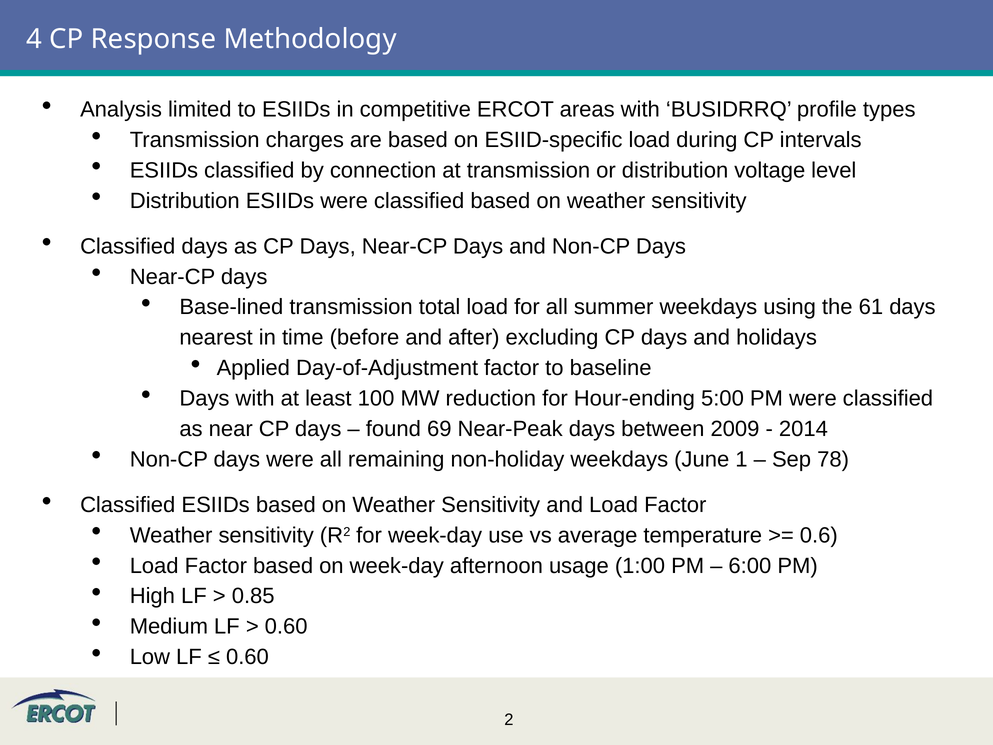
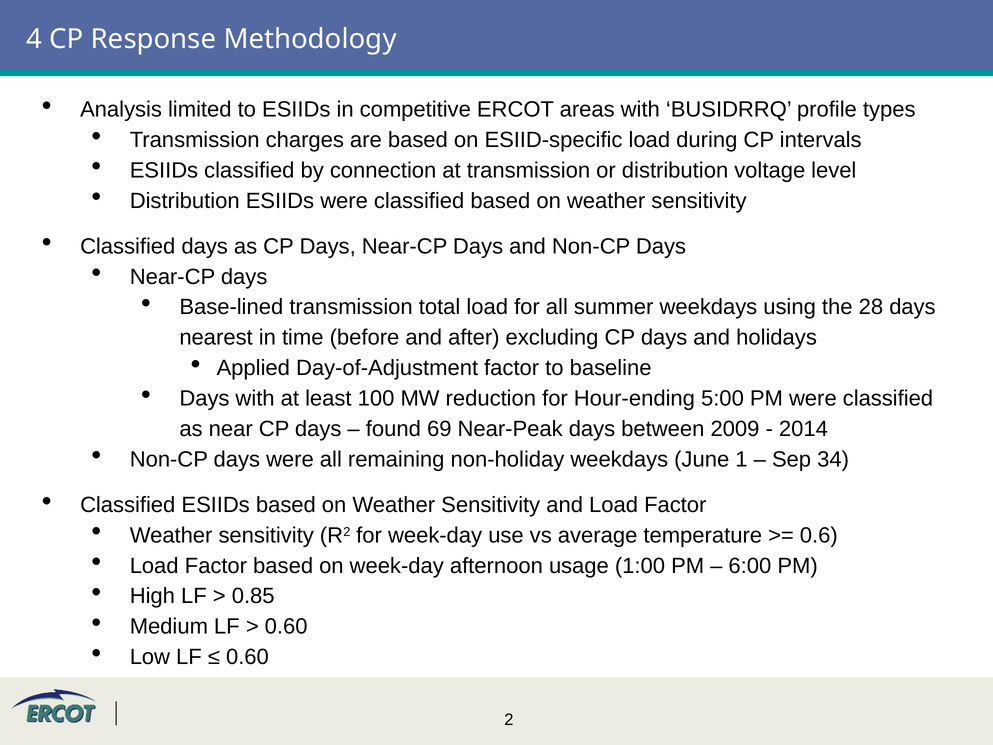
61: 61 -> 28
78: 78 -> 34
